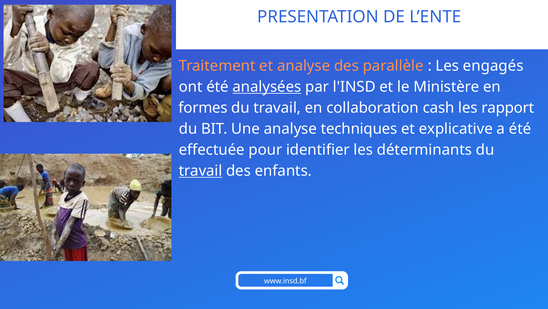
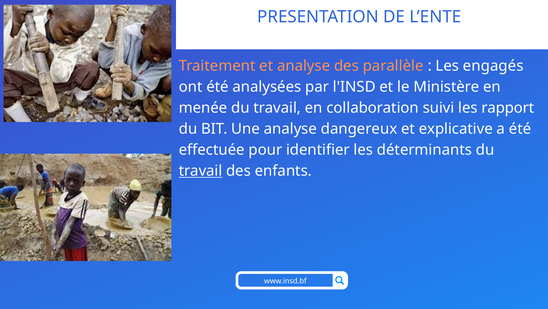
analysées underline: present -> none
formes: formes -> menée
cash: cash -> suivi
techniques: techniques -> dangereux
